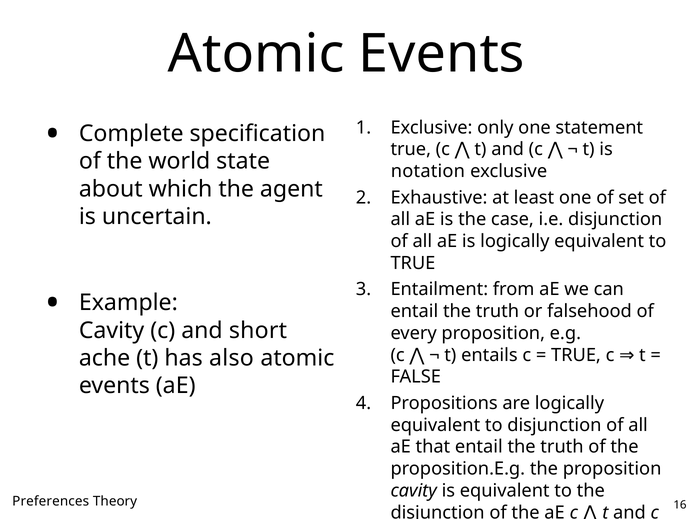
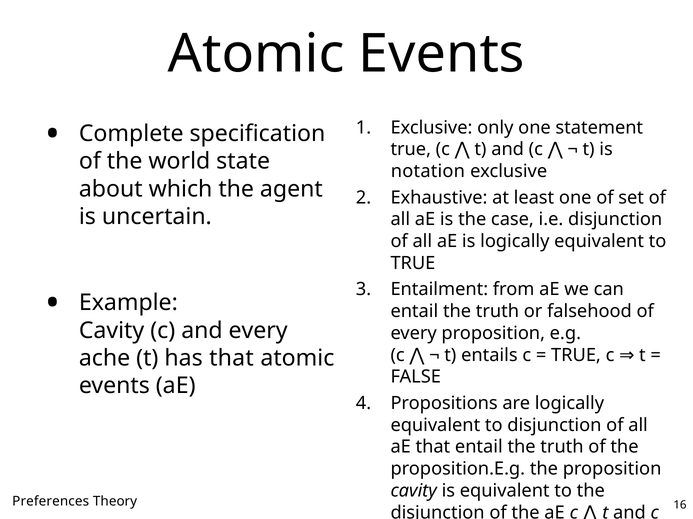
and short: short -> every
has also: also -> that
